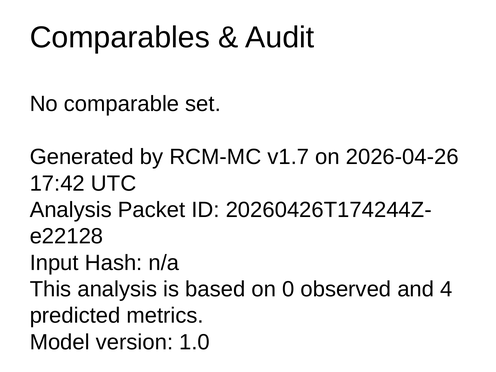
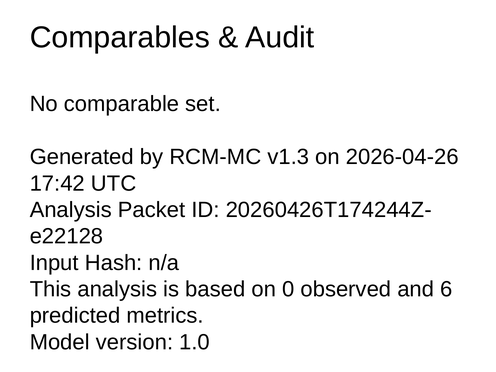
v1.7: v1.7 -> v1.3
4: 4 -> 6
